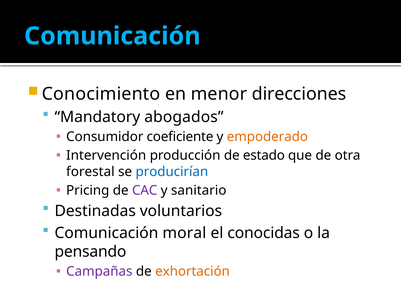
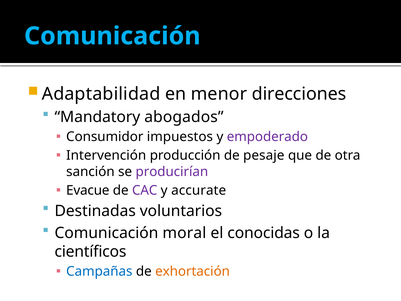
Conocimiento: Conocimiento -> Adaptabilidad
coeficiente: coeficiente -> impuestos
empoderado colour: orange -> purple
estado: estado -> pesaje
forestal: forestal -> sanción
producirían colour: blue -> purple
Pricing: Pricing -> Evacue
sanitario: sanitario -> accurate
pensando: pensando -> científicos
Campañas colour: purple -> blue
